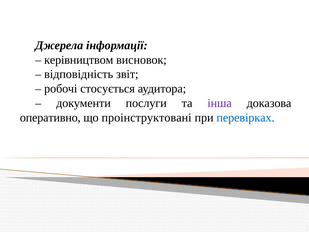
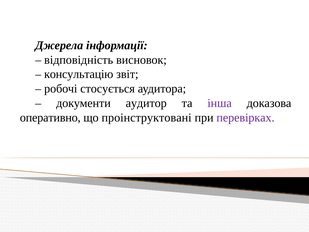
керівництвом: керівництвом -> відповідність
відповідність: відповідність -> консультацію
послуги: послуги -> аудитор
перевірках colour: blue -> purple
